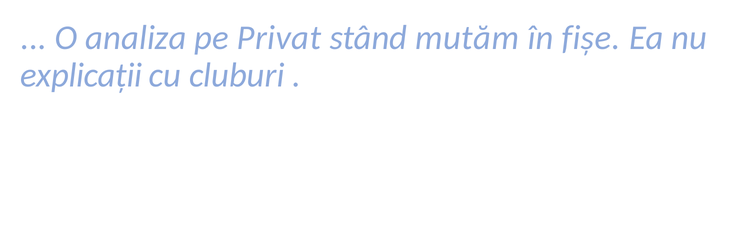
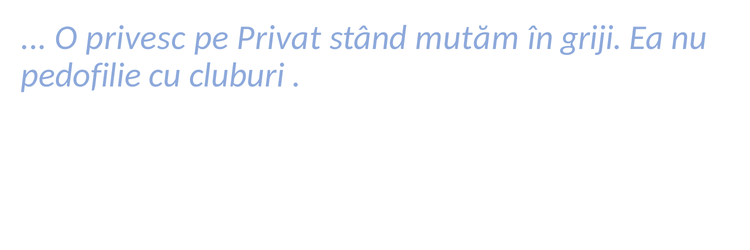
analiza: analiza -> privesc
fișe: fișe -> griji
explicații: explicații -> pedofilie
